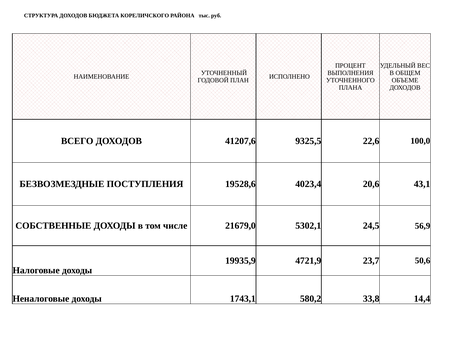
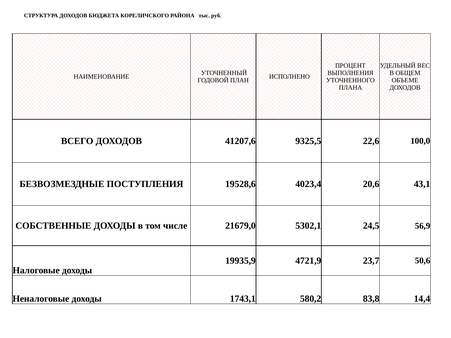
33,8: 33,8 -> 83,8
